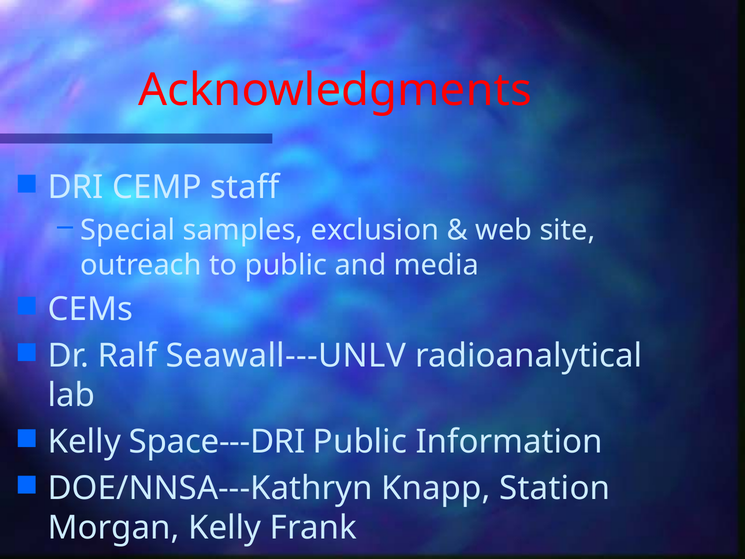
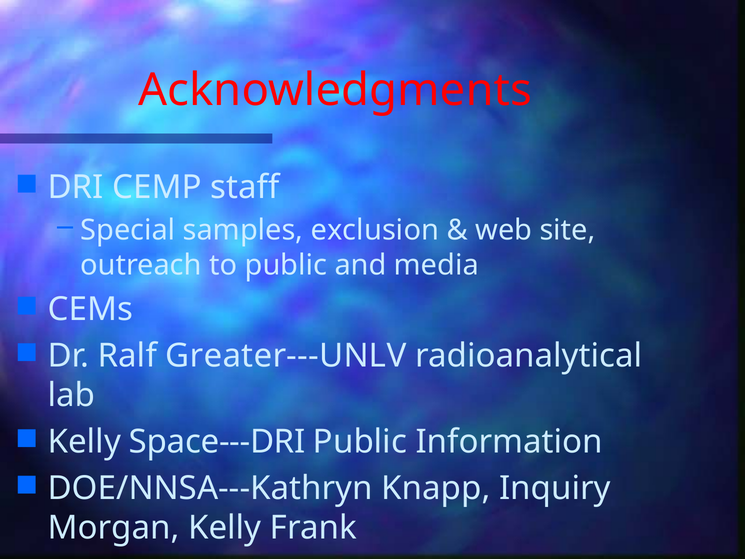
Seawall---UNLV: Seawall---UNLV -> Greater---UNLV
Station: Station -> Inquiry
